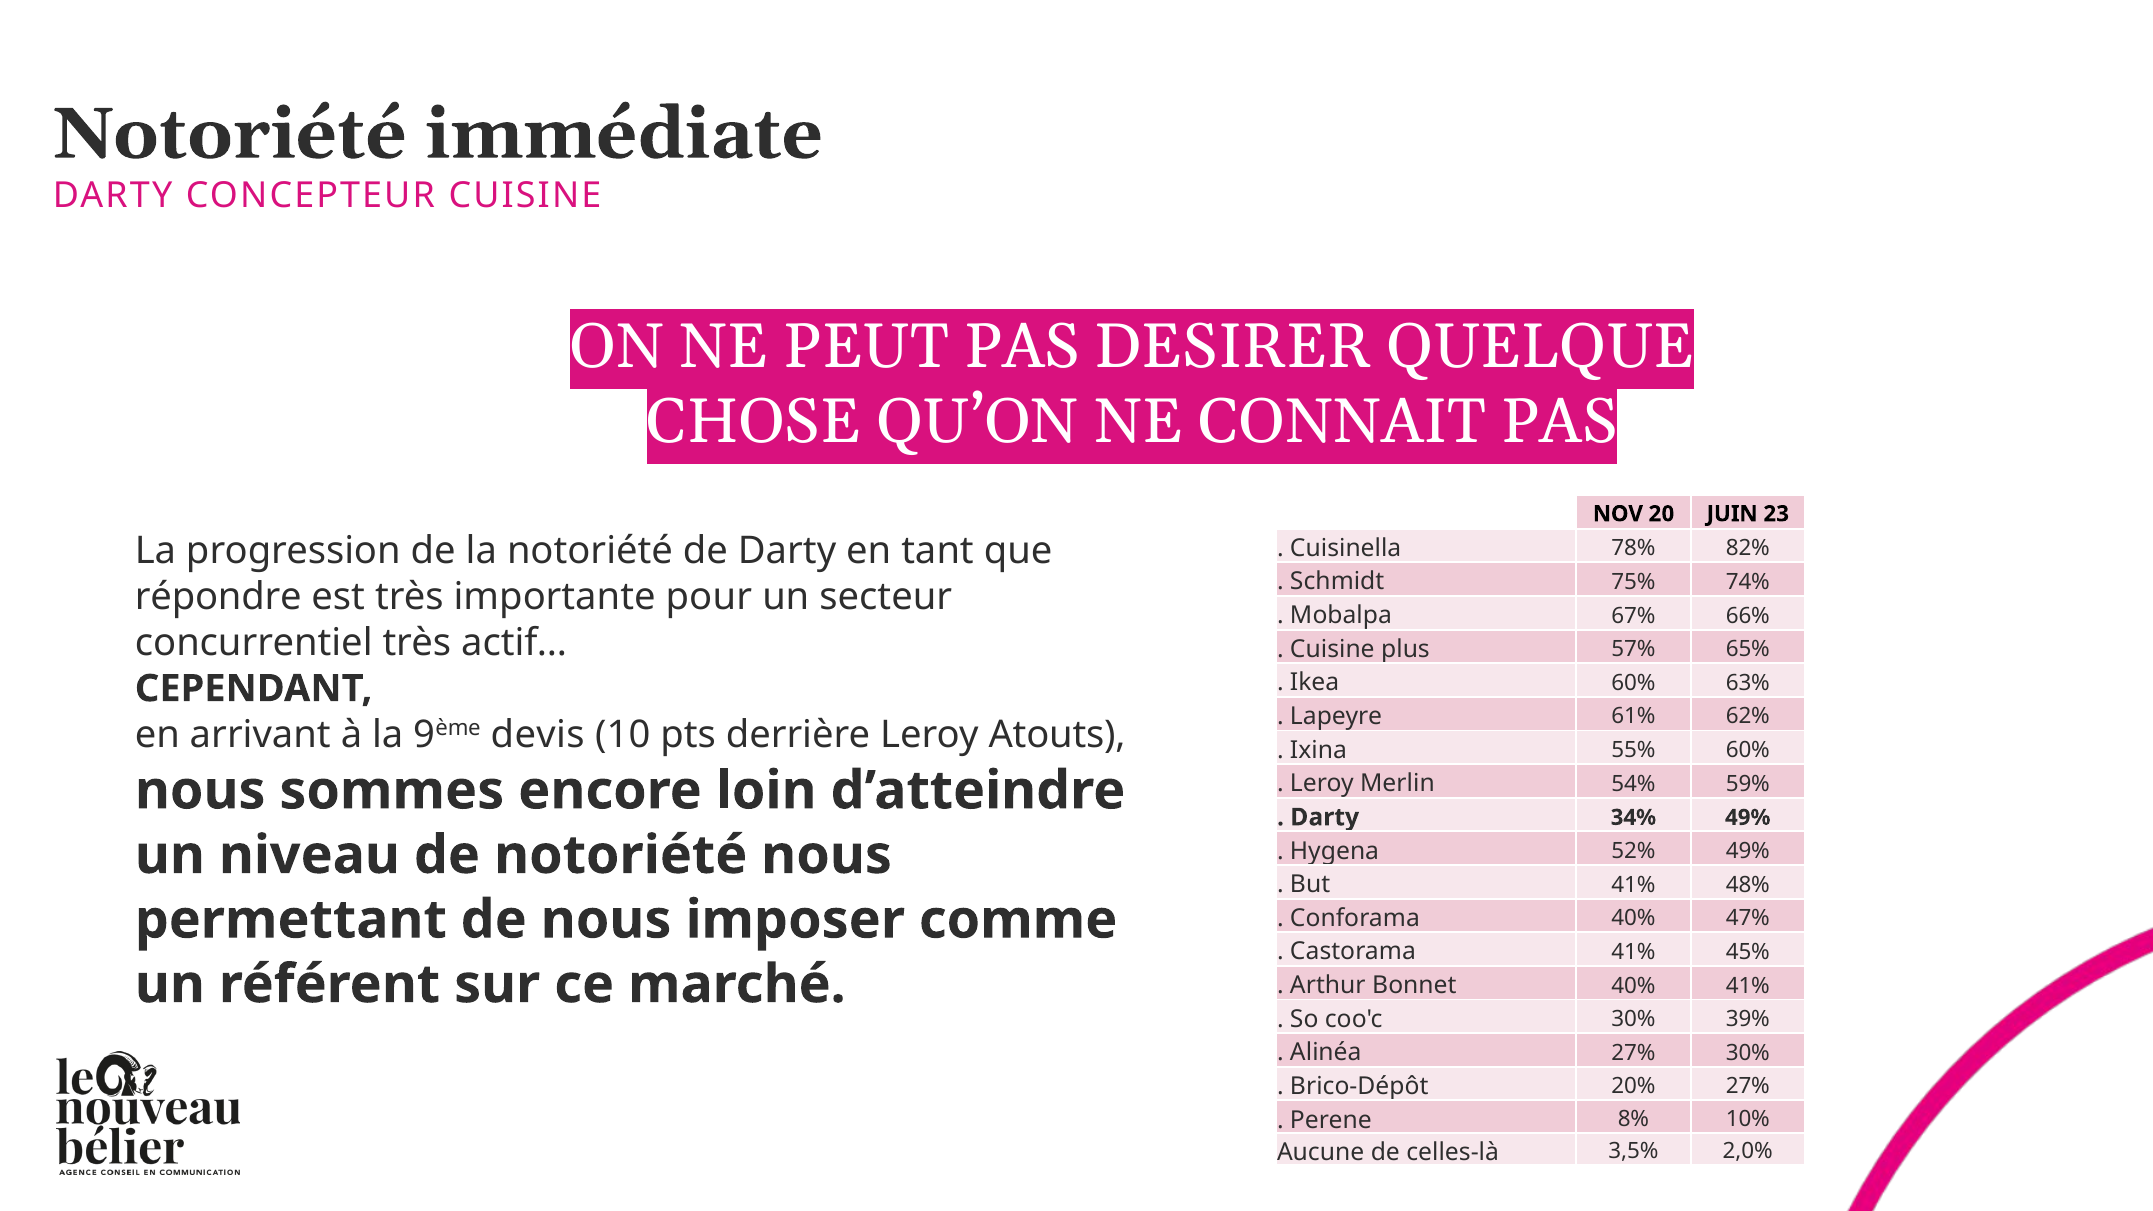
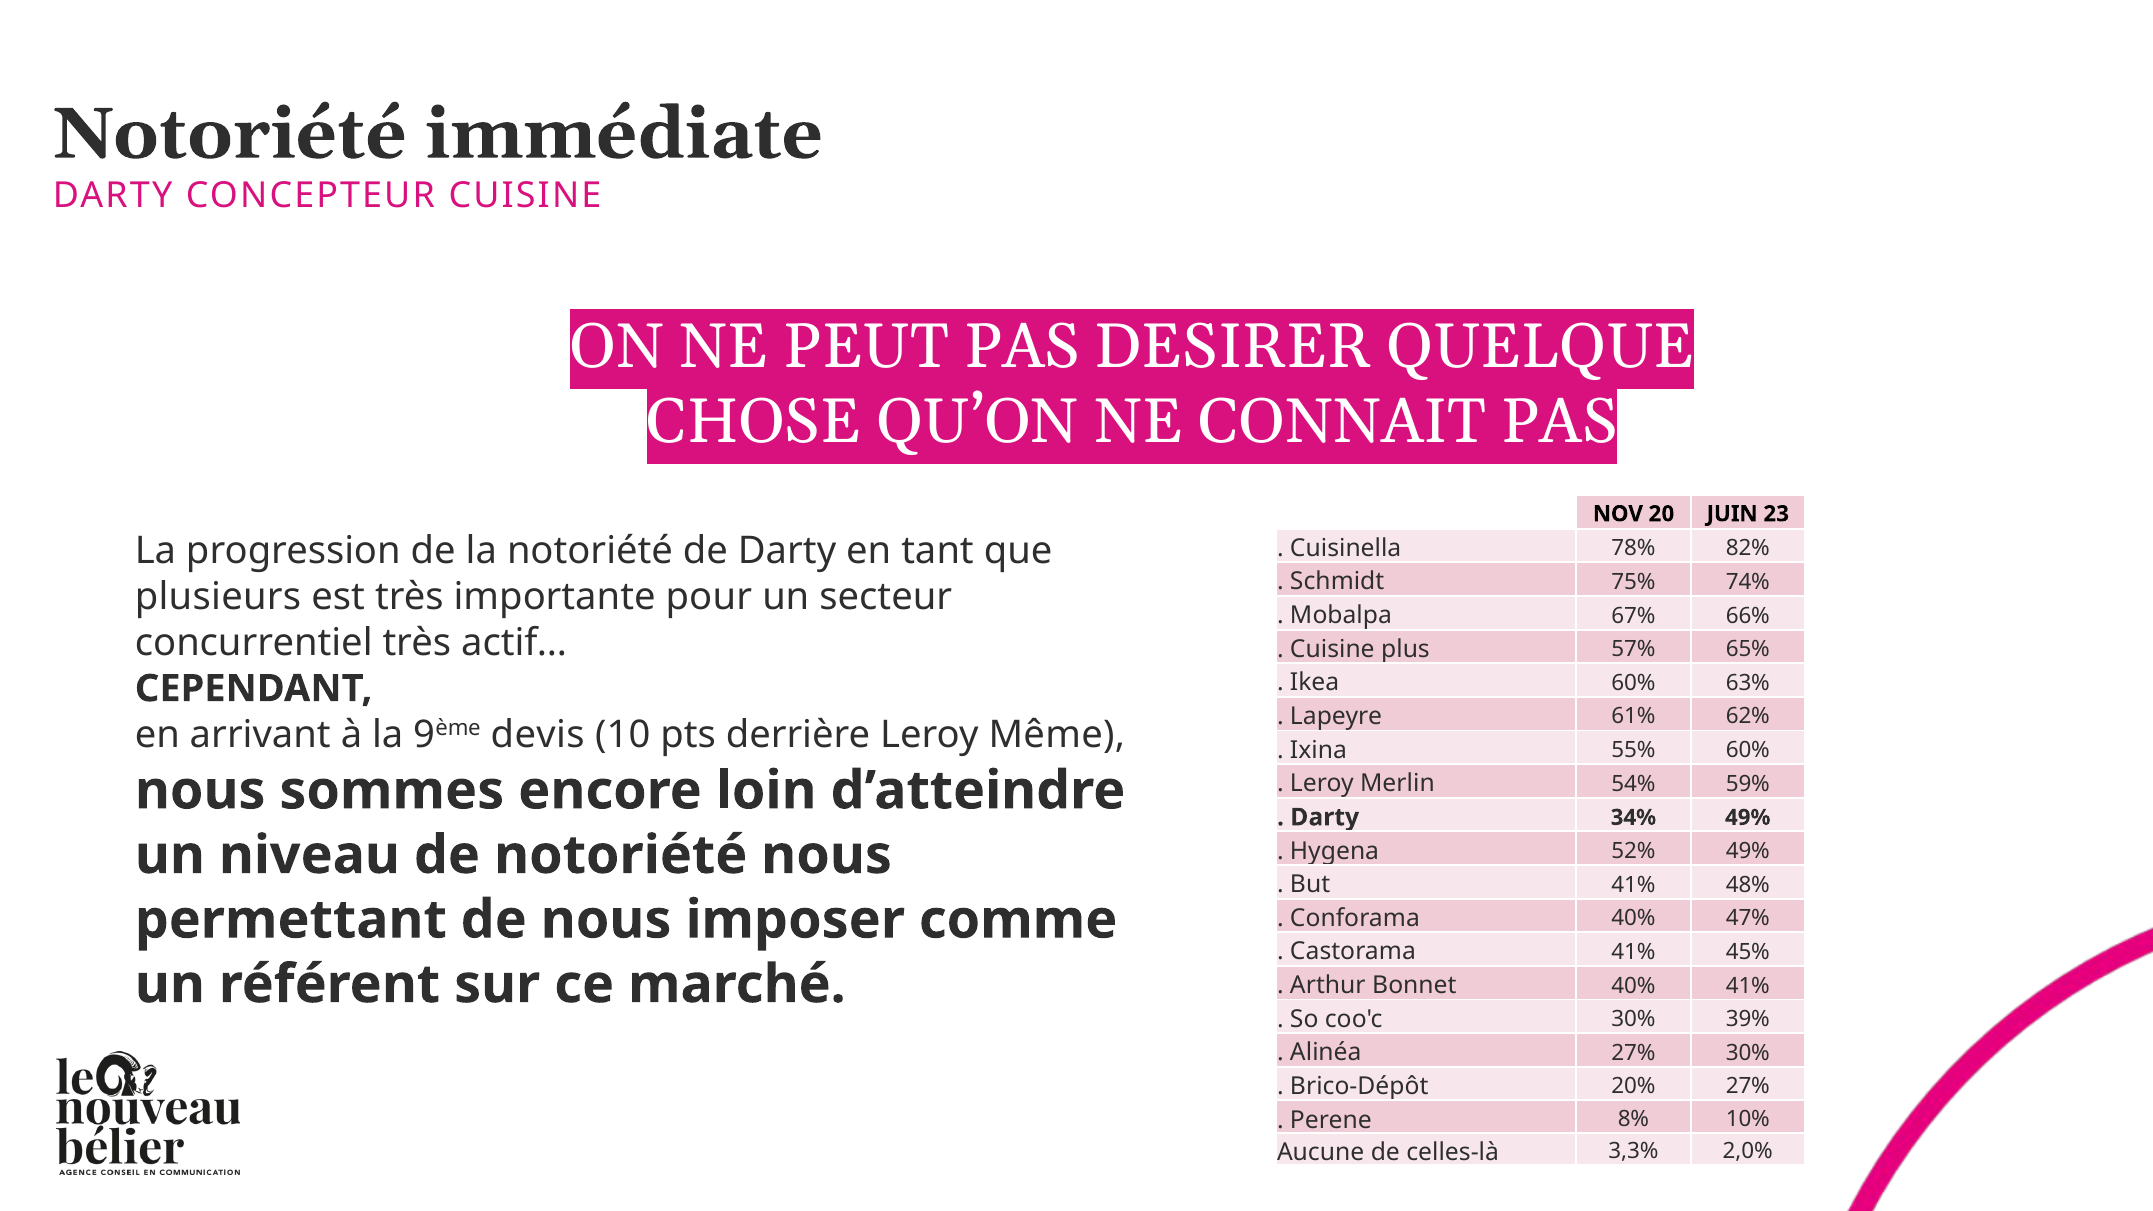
répondre: répondre -> plusieurs
Atouts: Atouts -> Même
3,5%: 3,5% -> 3,3%
